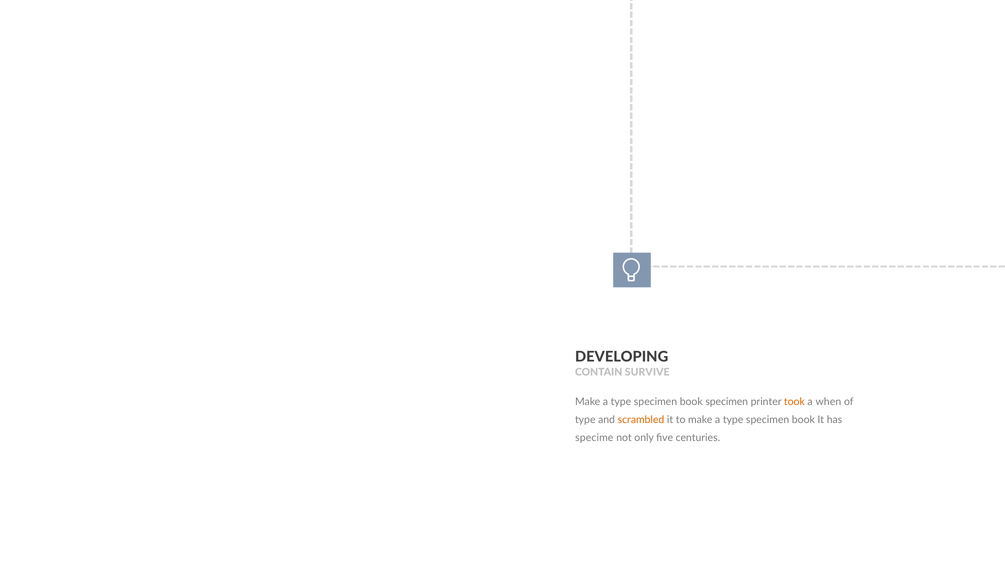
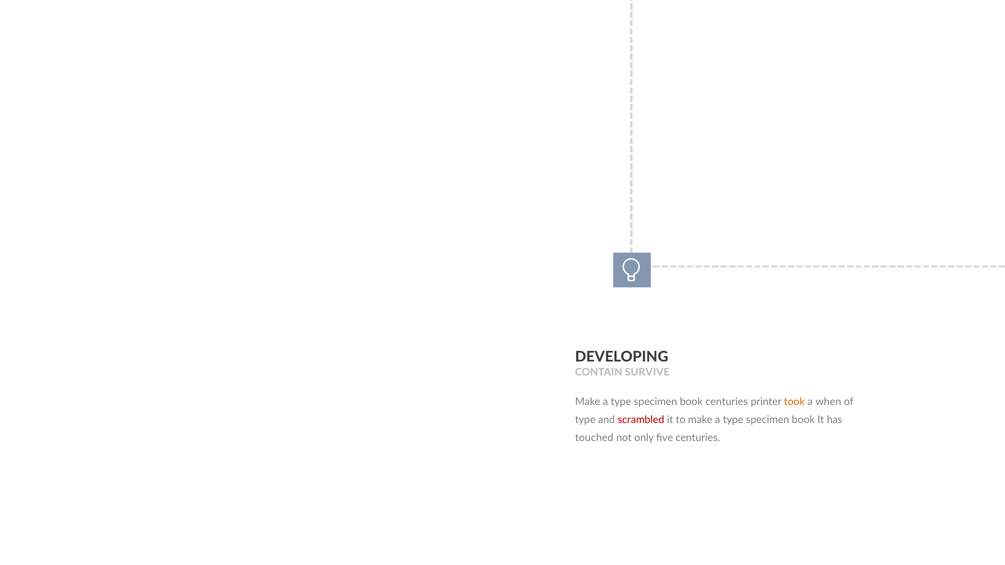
book specimen: specimen -> centuries
scrambled colour: orange -> red
specime: specime -> touched
